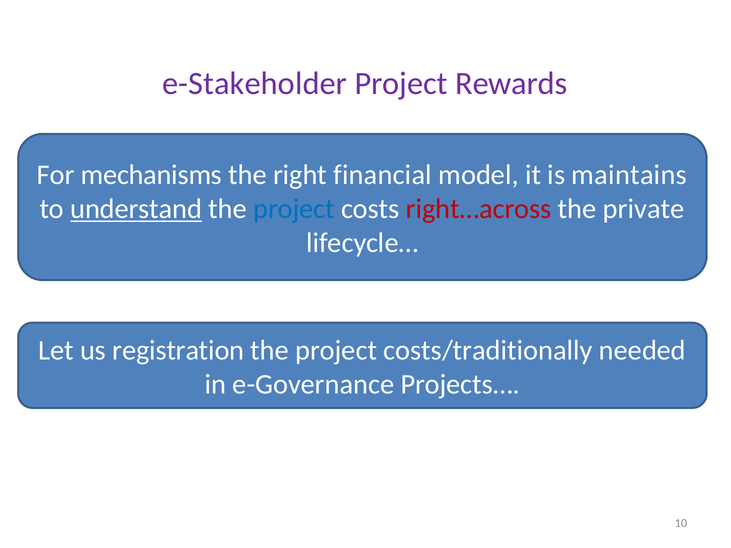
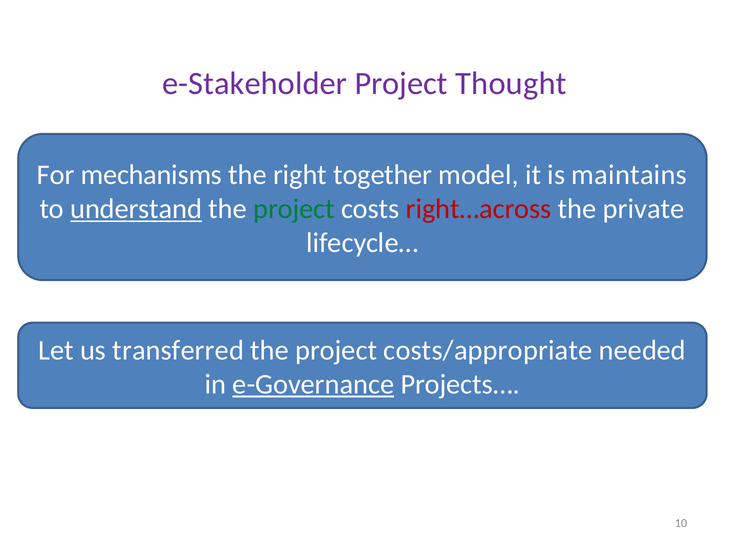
Rewards: Rewards -> Thought
financial: financial -> together
project at (294, 209) colour: blue -> green
registration: registration -> transferred
costs/traditionally: costs/traditionally -> costs/appropriate
e-Governance underline: none -> present
